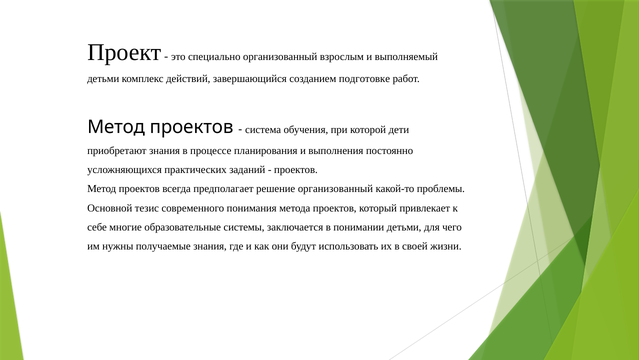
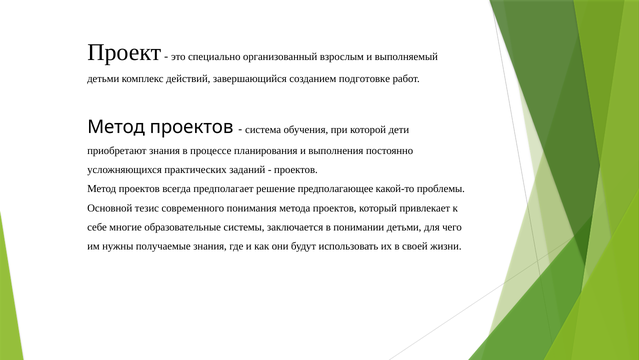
решение организованный: организованный -> предполагающее
